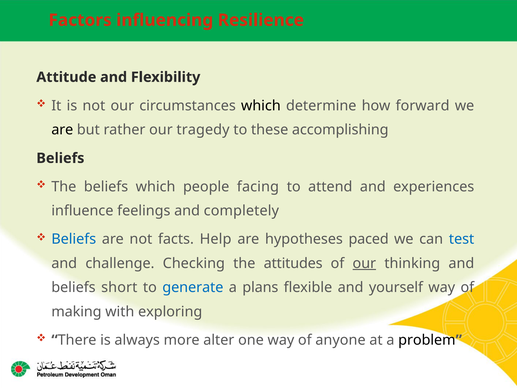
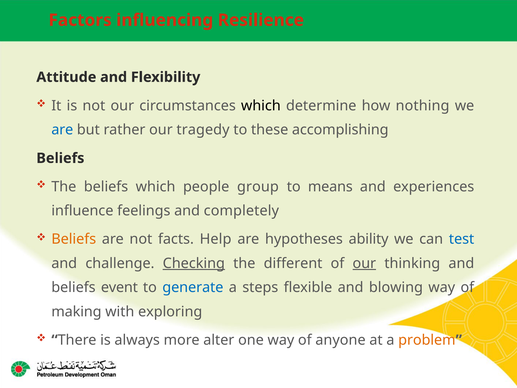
forward: forward -> nothing
are at (62, 130) colour: black -> blue
facing: facing -> group
attend: attend -> means
Beliefs at (74, 239) colour: blue -> orange
paced: paced -> ability
Checking underline: none -> present
attitudes: attitudes -> different
short: short -> event
plans: plans -> steps
yourself: yourself -> blowing
problem colour: black -> orange
